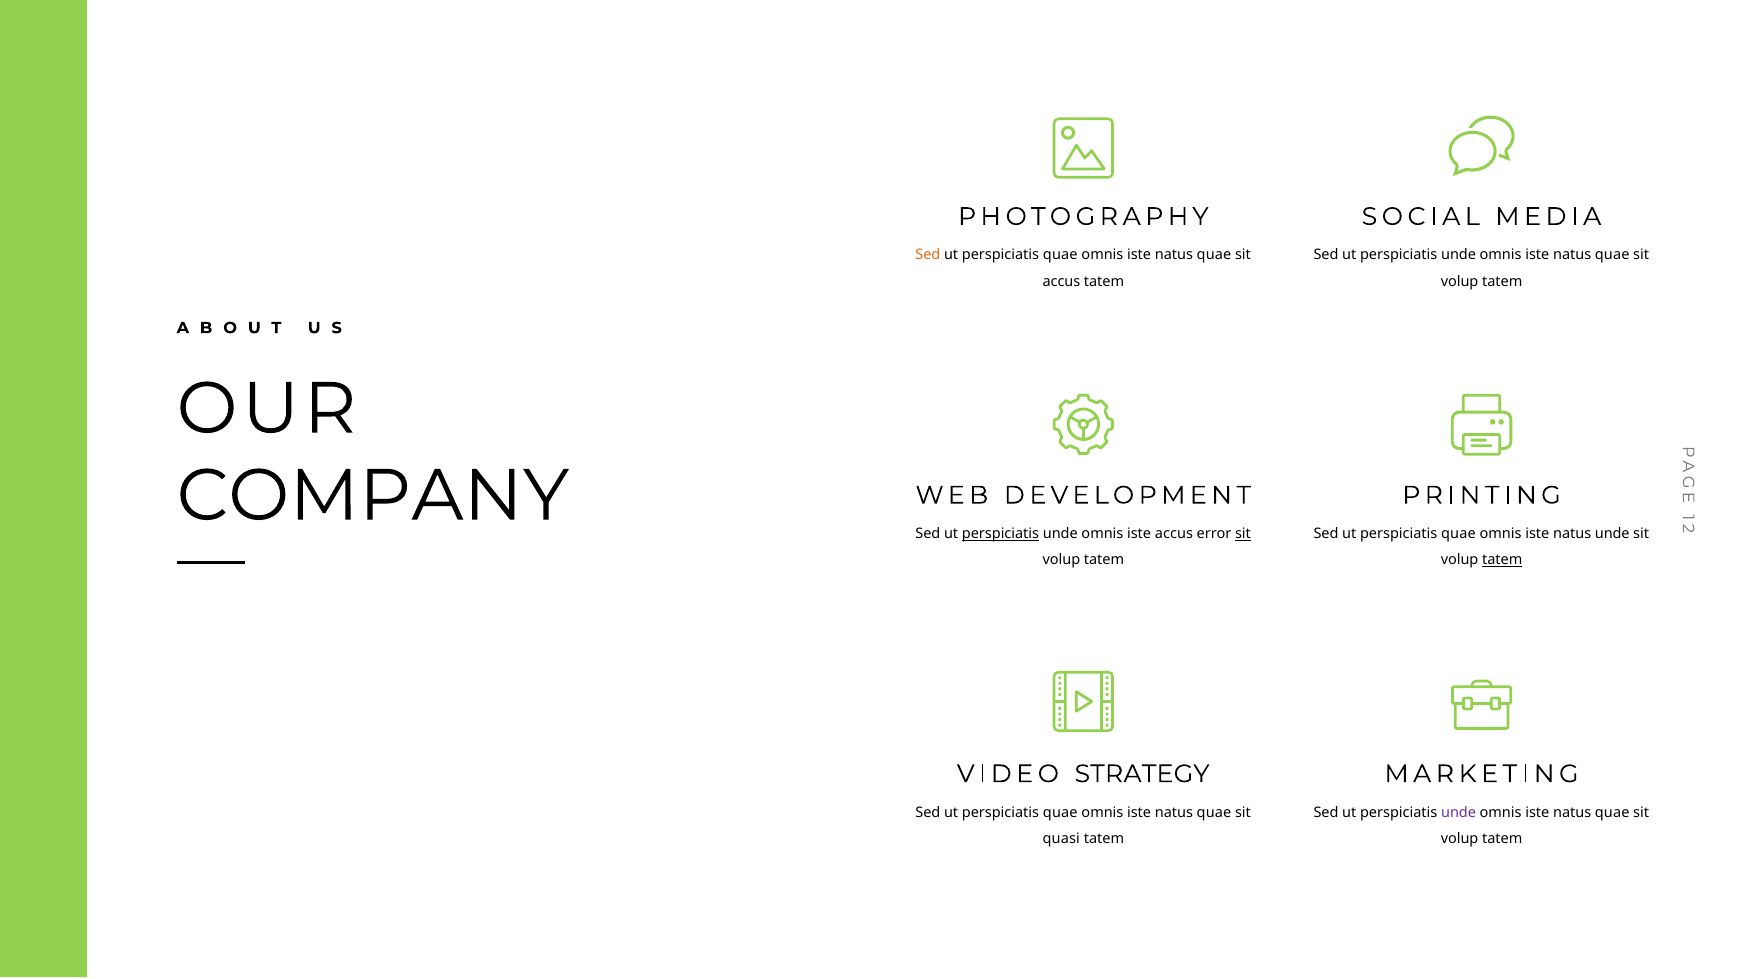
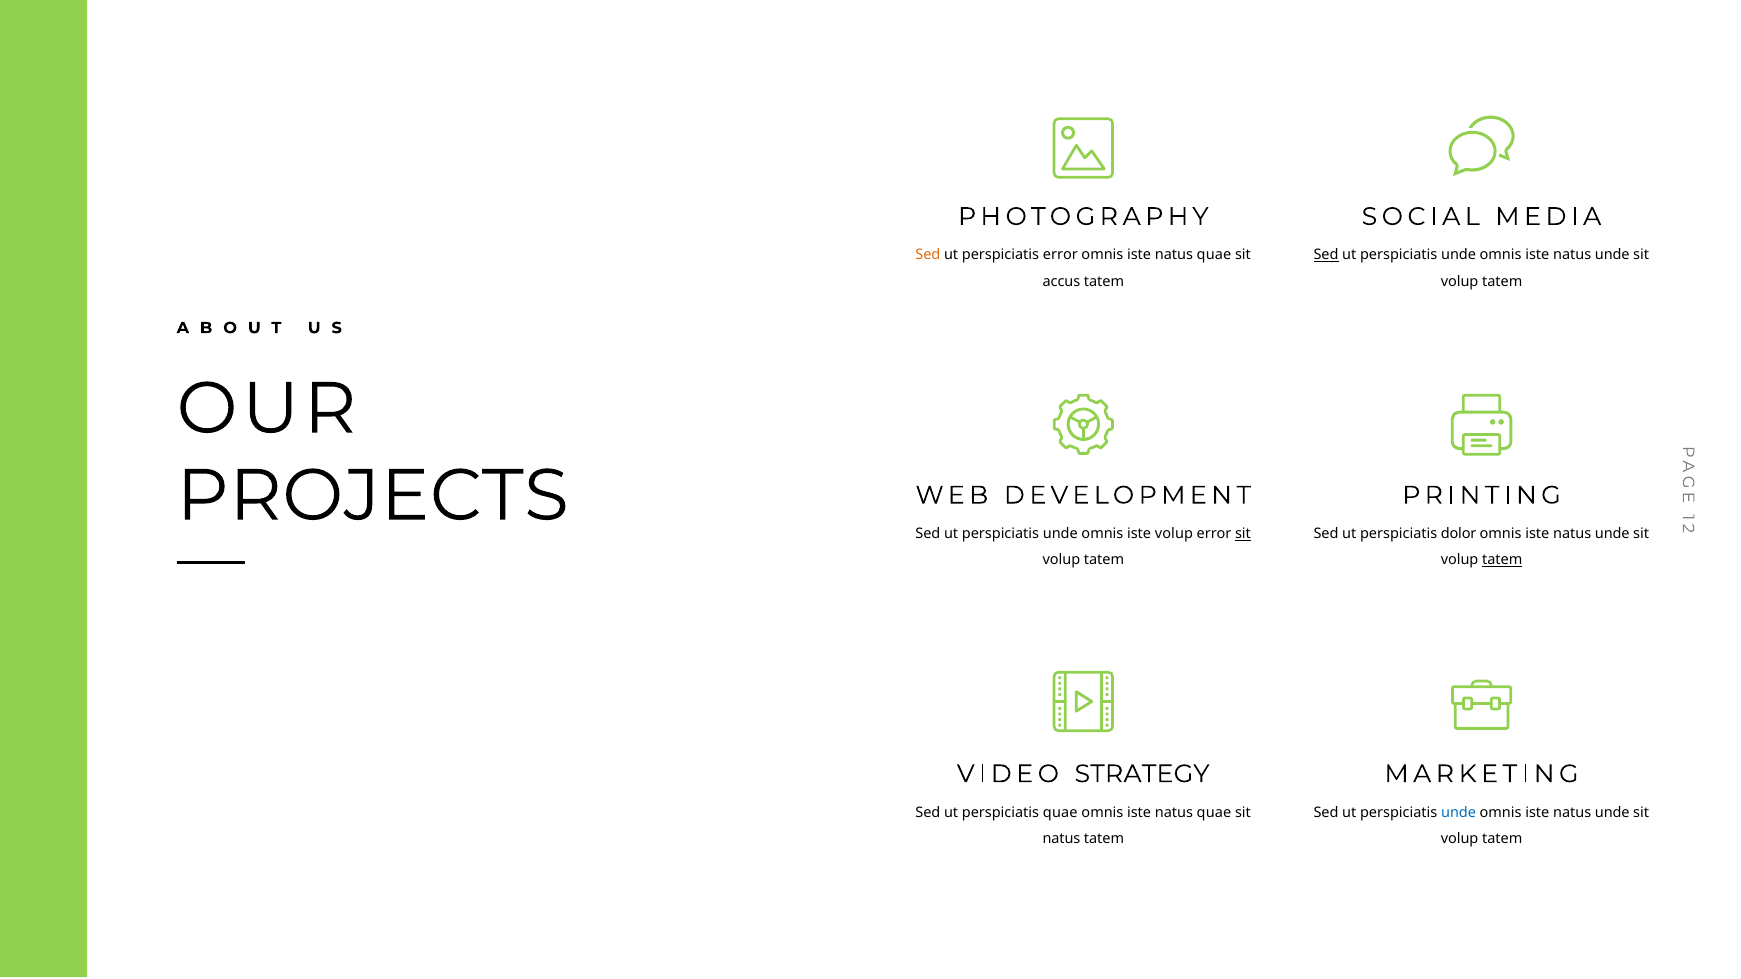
quae at (1060, 255): quae -> error
Sed at (1326, 255) underline: none -> present
quae at (1612, 255): quae -> unde
COMPANY: COMPANY -> PROJECTS
perspiciatis at (1001, 534) underline: present -> none
iste accus: accus -> volup
quae at (1458, 534): quae -> dolor
unde at (1459, 813) colour: purple -> blue
quae at (1612, 813): quae -> unde
quasi at (1061, 839): quasi -> natus
